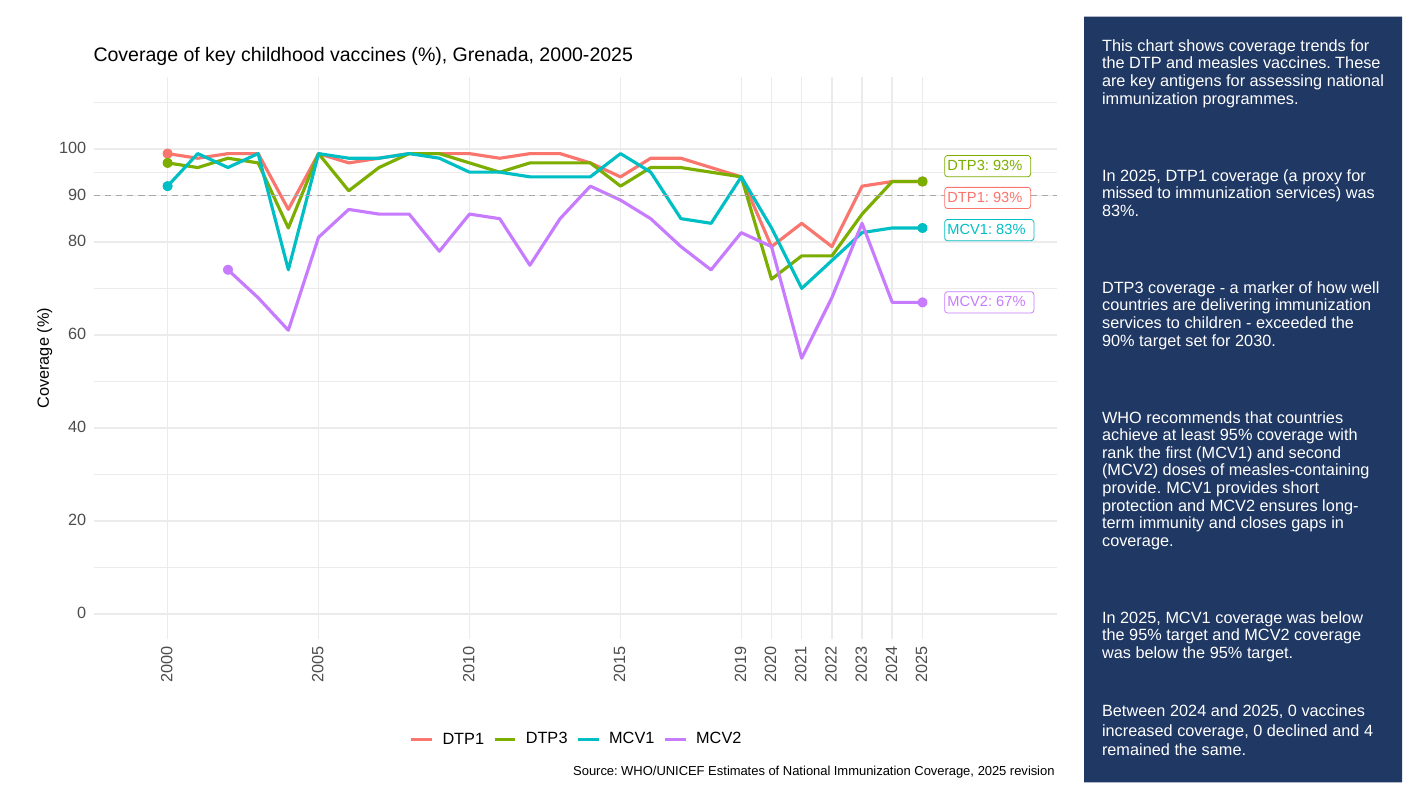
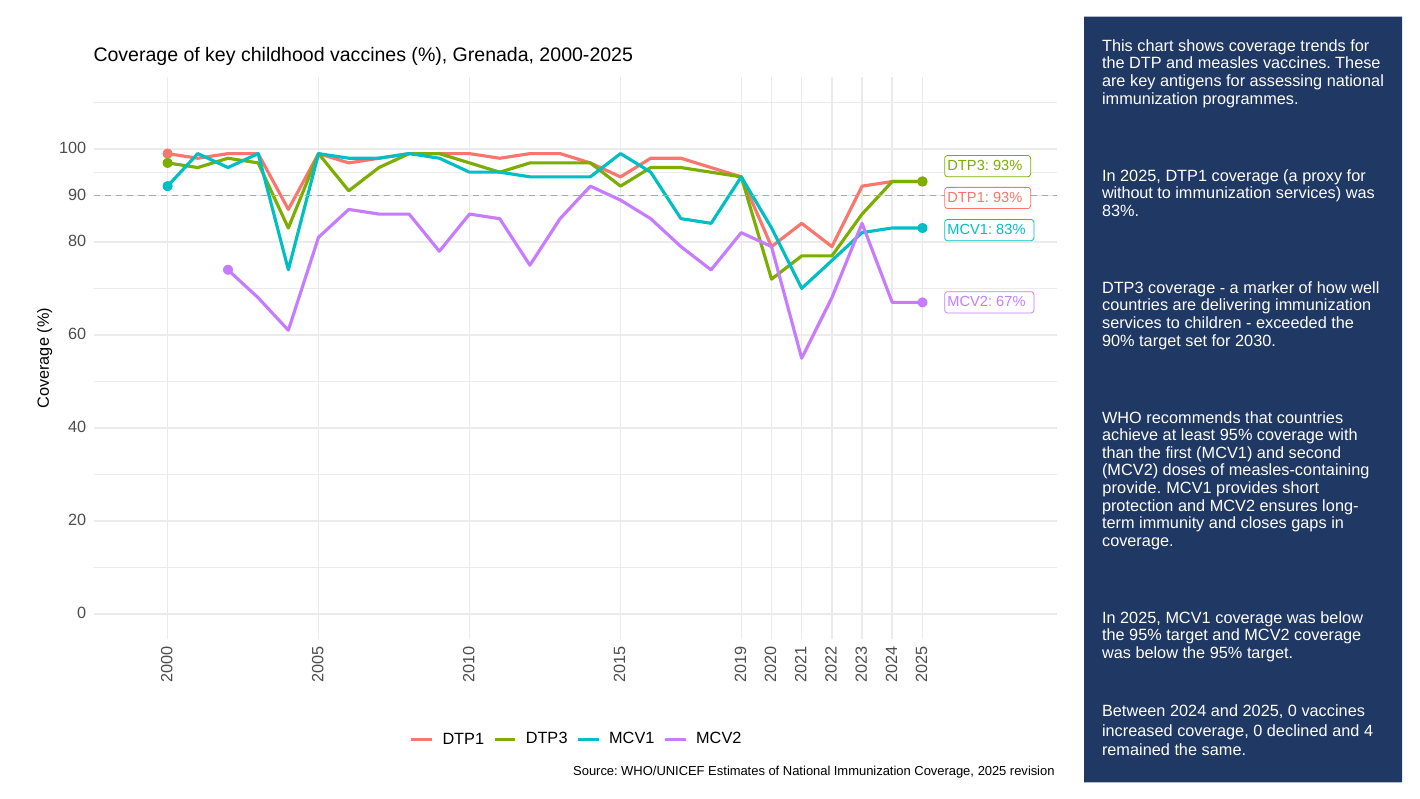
missed: missed -> without
rank: rank -> than
